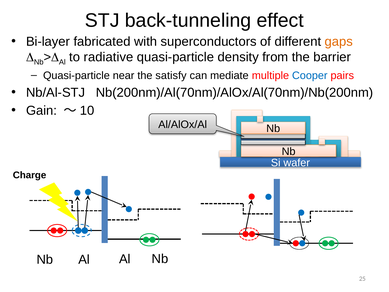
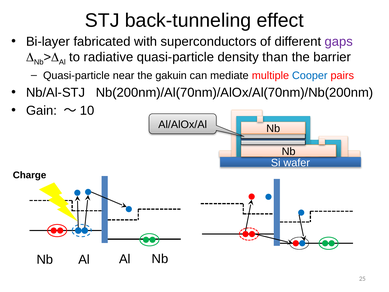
gaps colour: orange -> purple
from: from -> than
satisfy: satisfy -> gakuin
